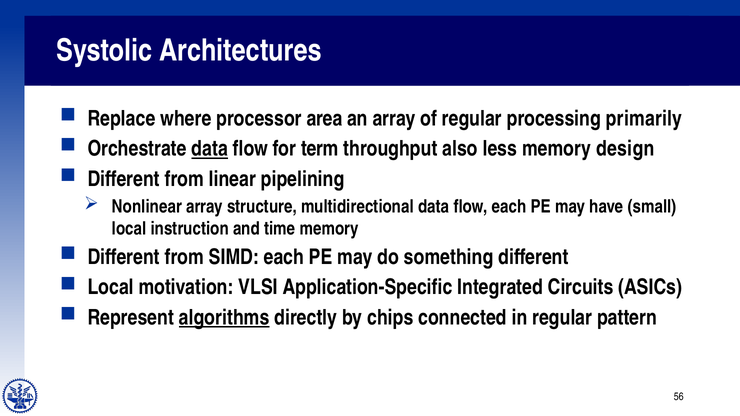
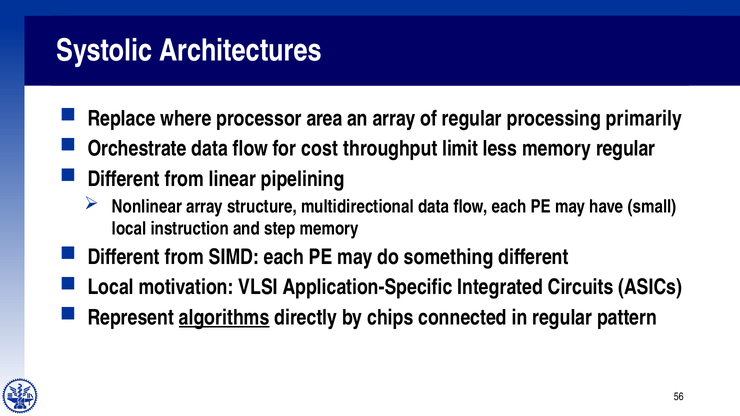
data at (210, 149) underline: present -> none
term: term -> cost
also: also -> limit
memory design: design -> regular
time: time -> step
